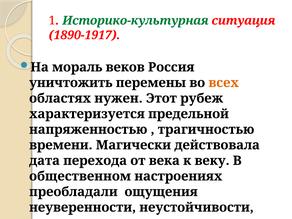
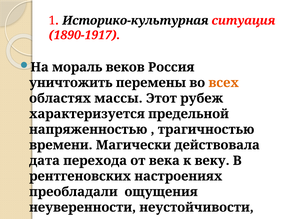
Историко-культурная colour: green -> black
нужен: нужен -> массы
общественном: общественном -> рентгеновских
